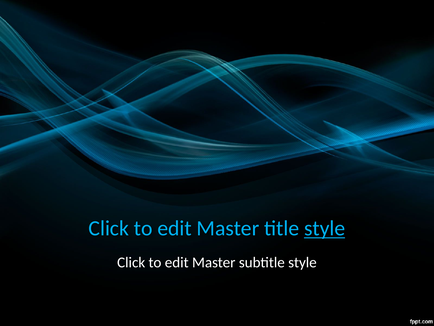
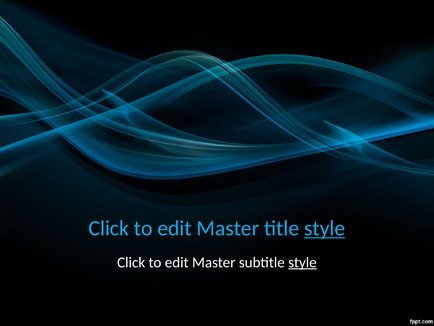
style at (302, 262) underline: none -> present
